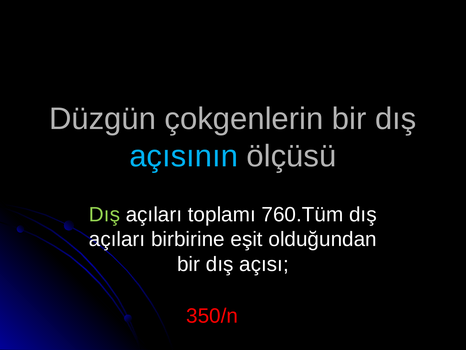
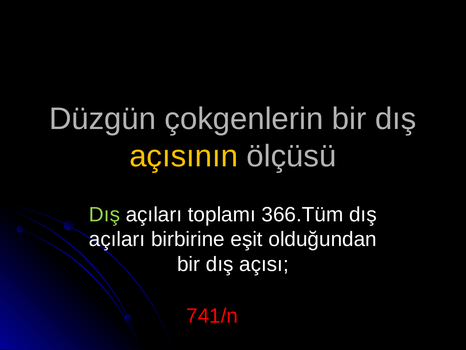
açısının colour: light blue -> yellow
760.Tüm: 760.Tüm -> 366.Tüm
350/n: 350/n -> 741/n
